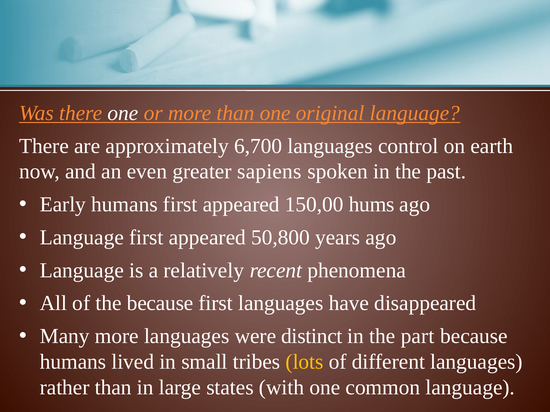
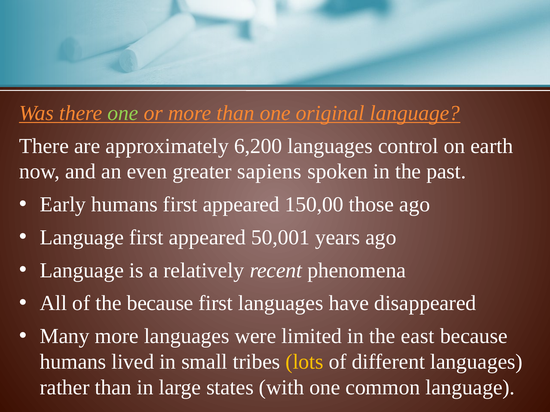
one at (123, 113) colour: white -> light green
6,700: 6,700 -> 6,200
hums: hums -> those
50,800: 50,800 -> 50,001
distinct: distinct -> limited
part: part -> east
